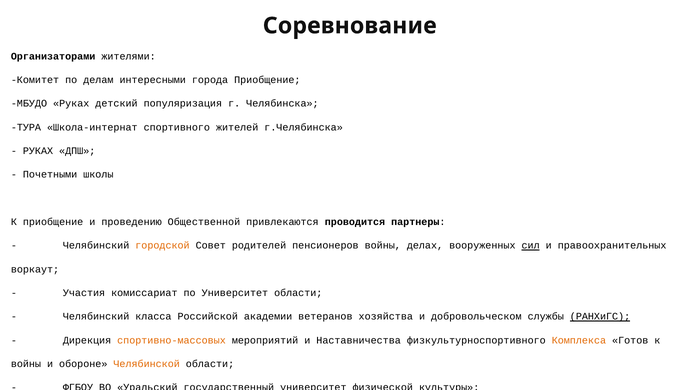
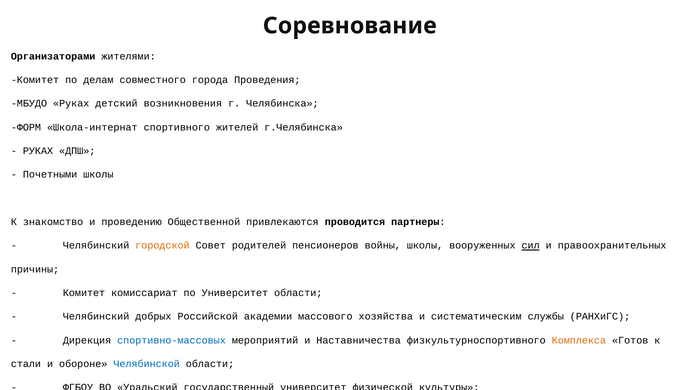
интересными: интересными -> совместного
города Приобщение: Приобщение -> Проведения
популяризация: популяризация -> возникновения
ТУРА: ТУРА -> ФОРМ
К приобщение: приобщение -> знакомство
войны делах: делах -> школы
воркаут: воркаут -> причины
Участия at (84, 293): Участия -> Комитет
класса: класса -> добрых
ветеранов: ветеранов -> массового
добровольческом: добровольческом -> систематическим
РАНХиГС underline: present -> none
спортивно-массовых colour: orange -> blue
войны at (26, 364): войны -> стали
Челябинской colour: orange -> blue
